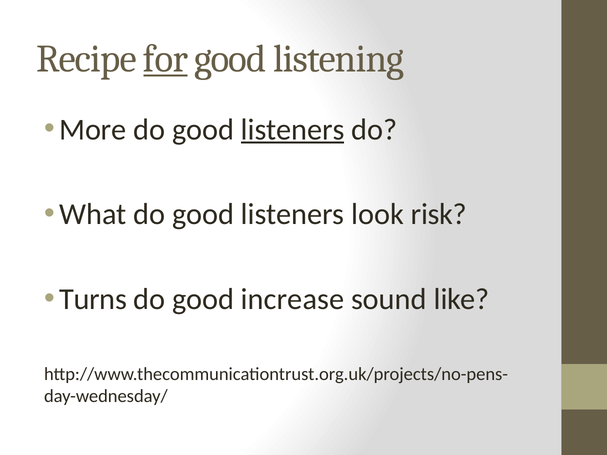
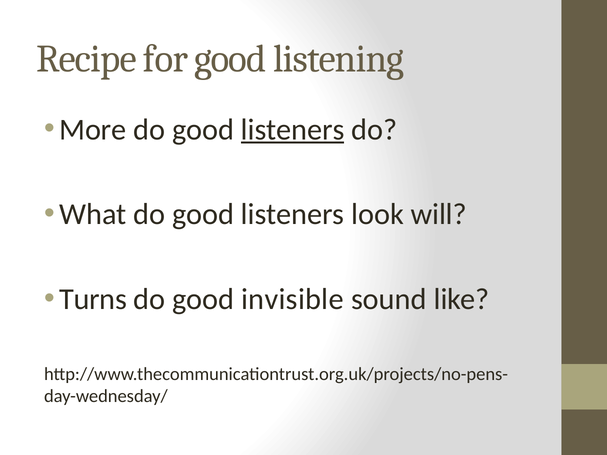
for underline: present -> none
risk: risk -> will
increase: increase -> invisible
